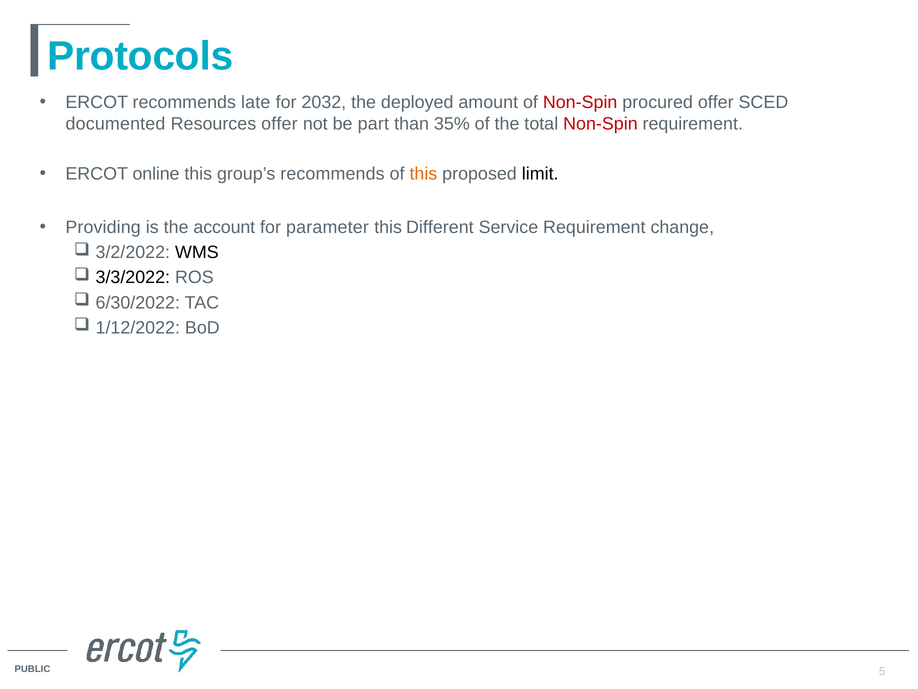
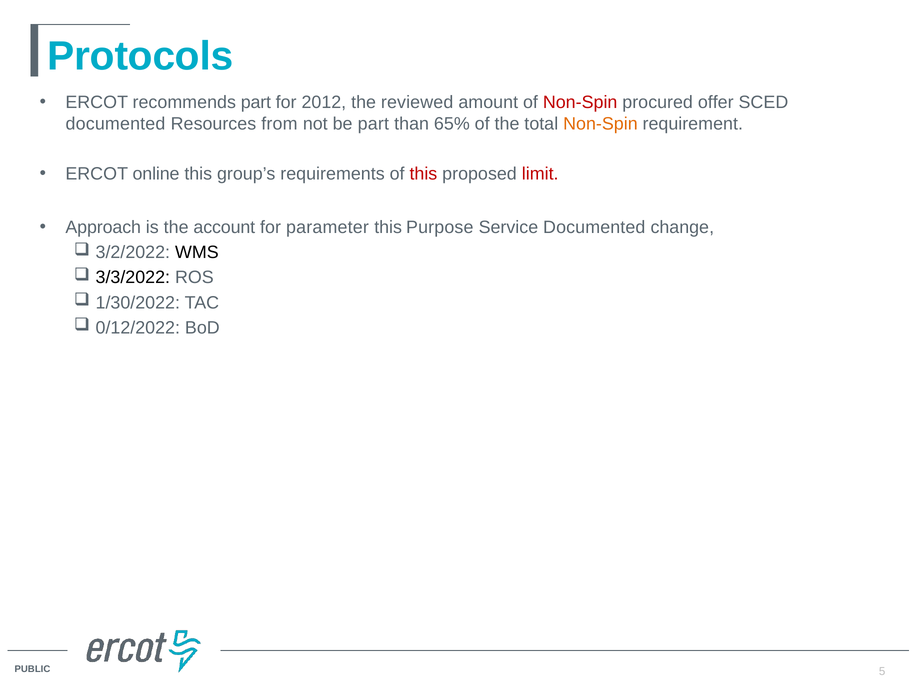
recommends late: late -> part
2032: 2032 -> 2012
deployed: deployed -> reviewed
Resources offer: offer -> from
35%: 35% -> 65%
Non-Spin at (600, 124) colour: red -> orange
group’s recommends: recommends -> requirements
this at (423, 174) colour: orange -> red
limit colour: black -> red
Providing: Providing -> Approach
Different: Different -> Purpose
Service Requirement: Requirement -> Documented
6/30/2022: 6/30/2022 -> 1/30/2022
1/12/2022: 1/12/2022 -> 0/12/2022
